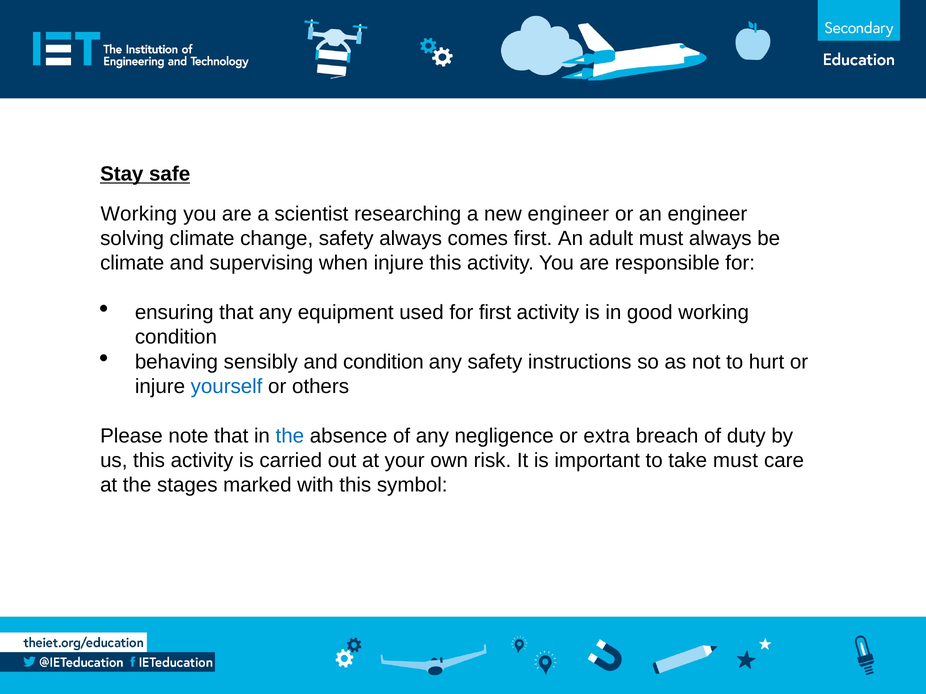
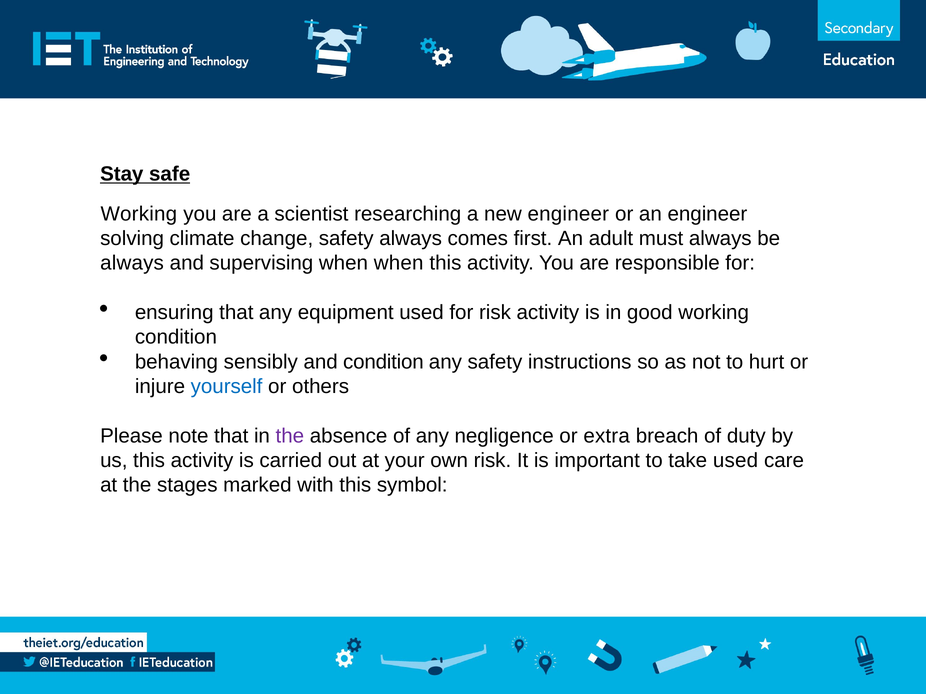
climate at (132, 263): climate -> always
when injure: injure -> when
for first: first -> risk
the at (290, 436) colour: blue -> purple
take must: must -> used
